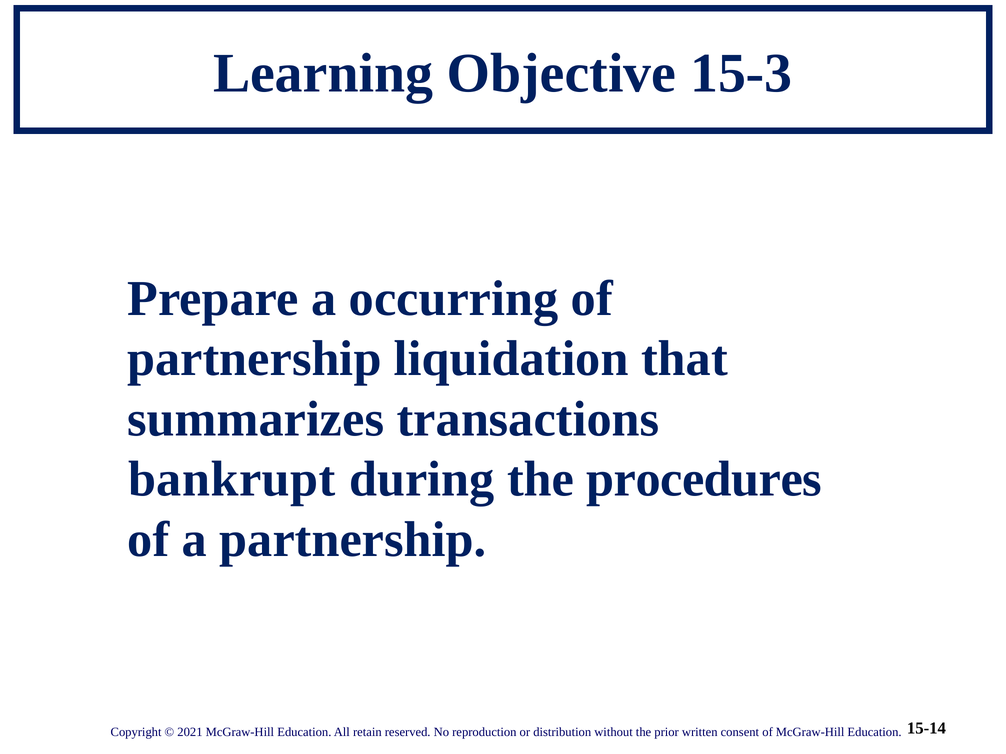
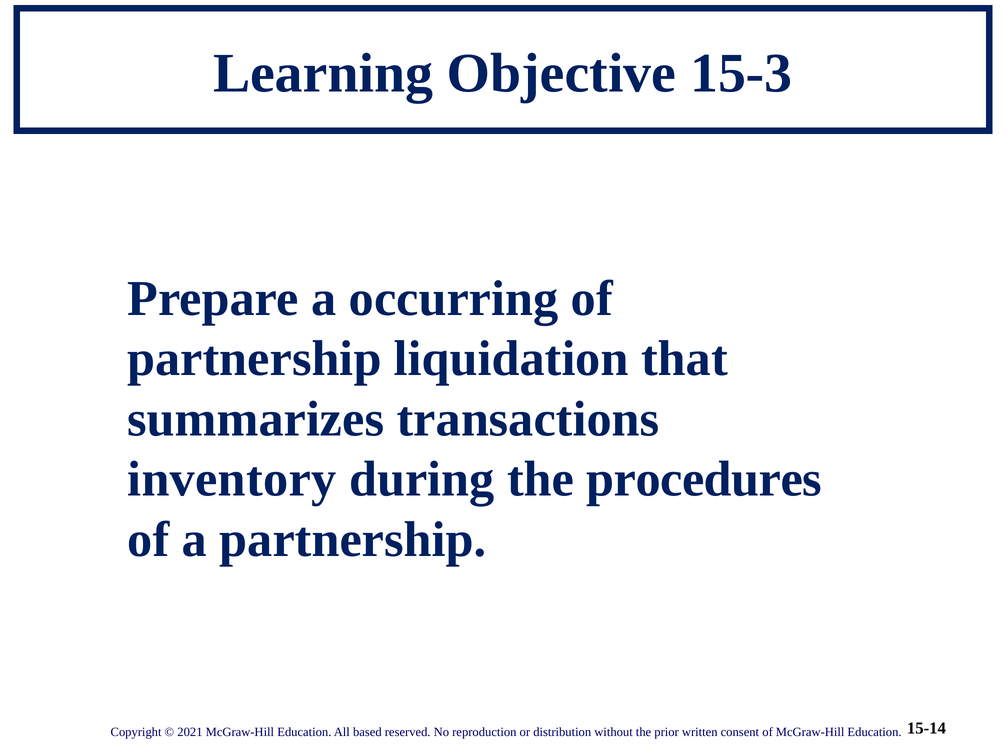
bankrupt: bankrupt -> inventory
retain: retain -> based
